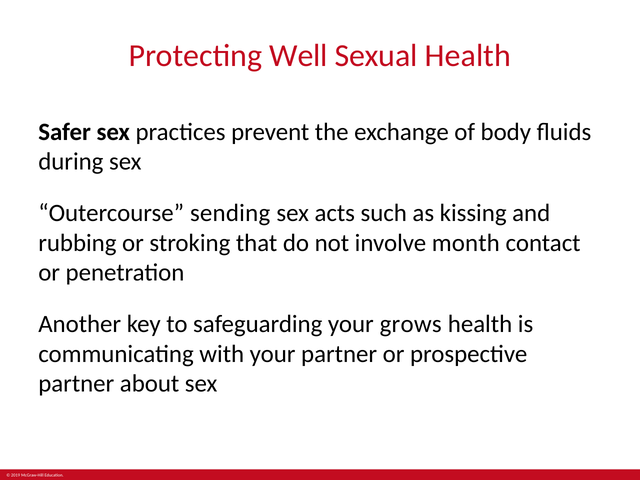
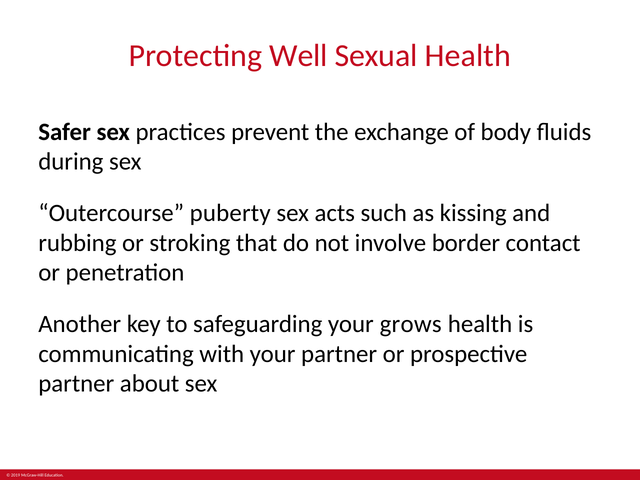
sending: sending -> puberty
month: month -> border
